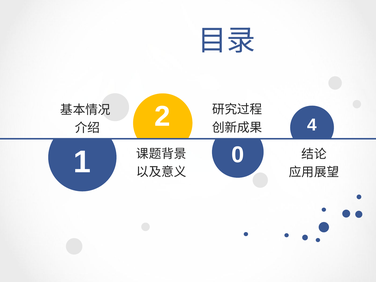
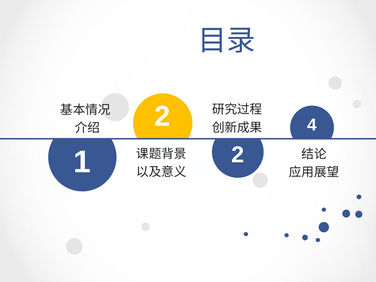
1 0: 0 -> 2
